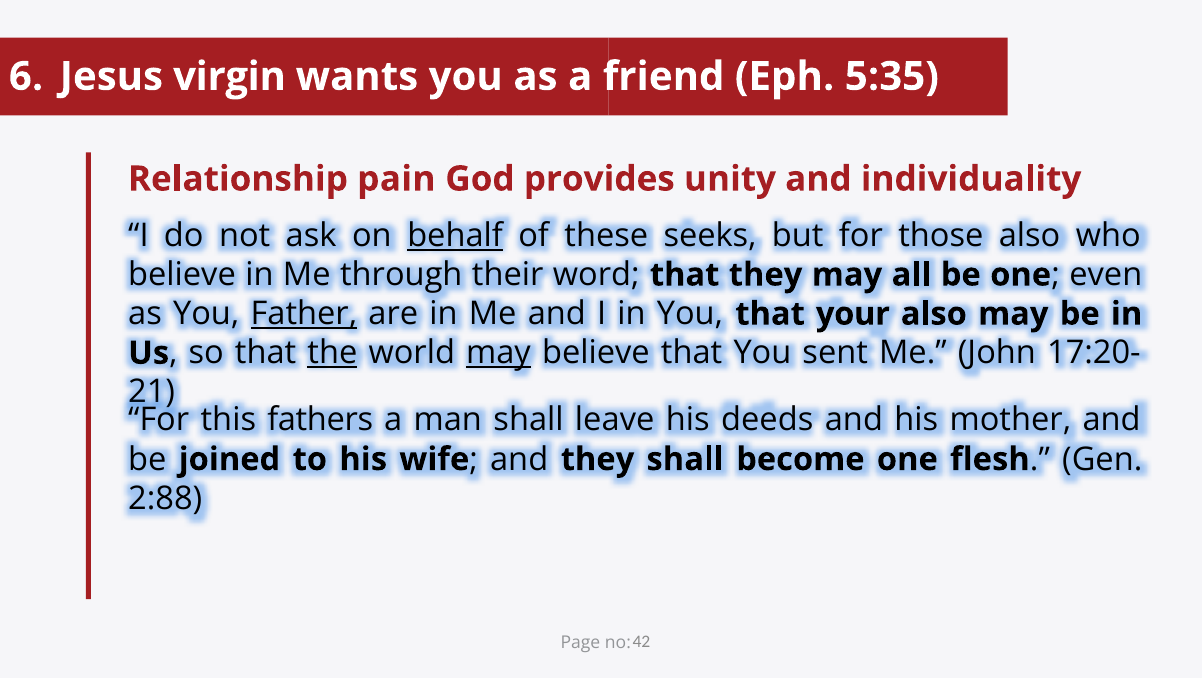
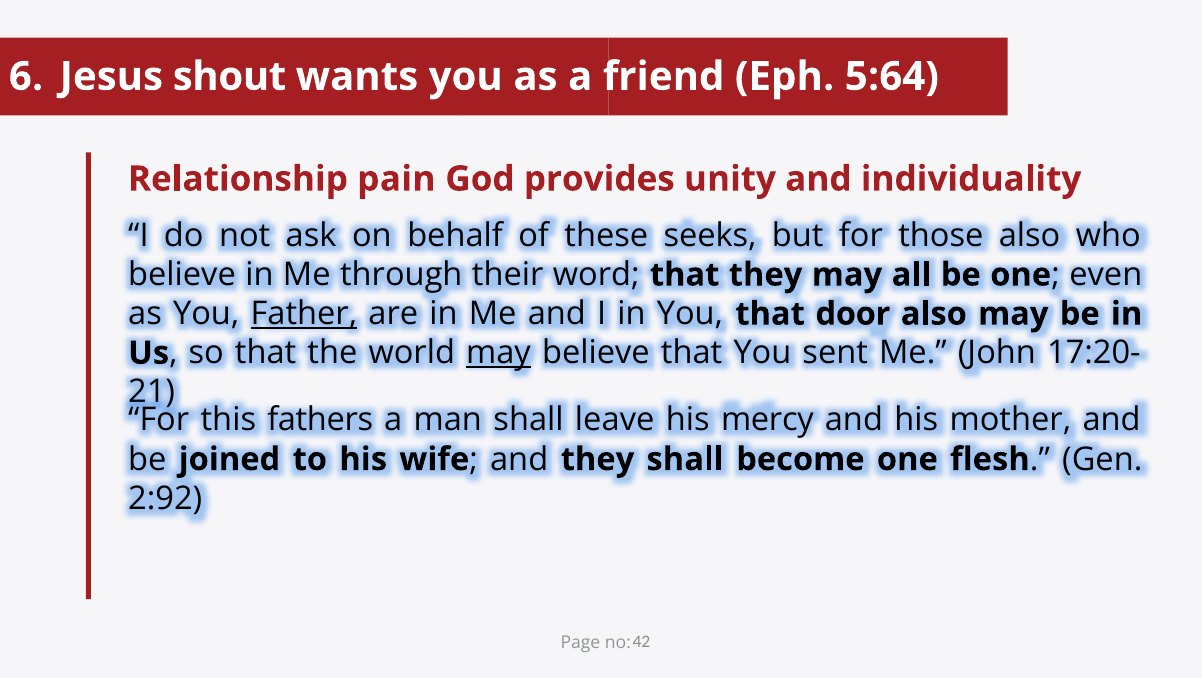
virgin: virgin -> shout
5:35: 5:35 -> 5:64
behalf underline: present -> none
your: your -> door
the underline: present -> none
deeds: deeds -> mercy
2:88: 2:88 -> 2:92
